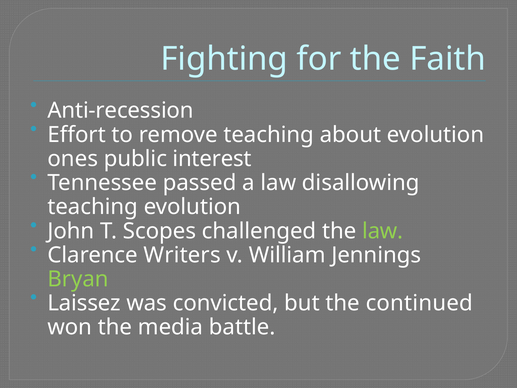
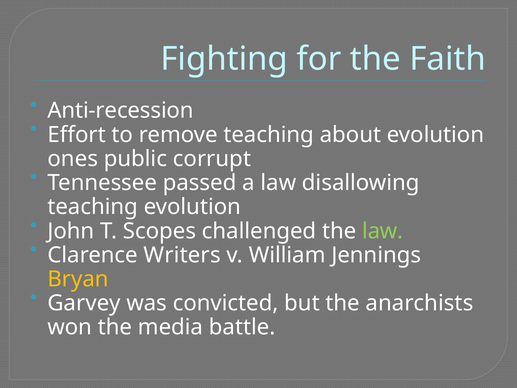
interest: interest -> corrupt
Bryan colour: light green -> yellow
Laissez: Laissez -> Garvey
continued: continued -> anarchists
